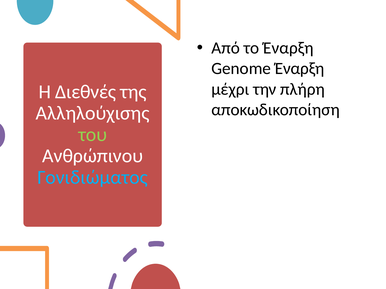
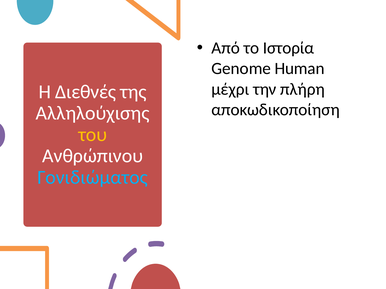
το Έναρξη: Έναρξη -> Ιστορία
Genome Έναρξη: Έναρξη -> Human
του colour: light green -> yellow
